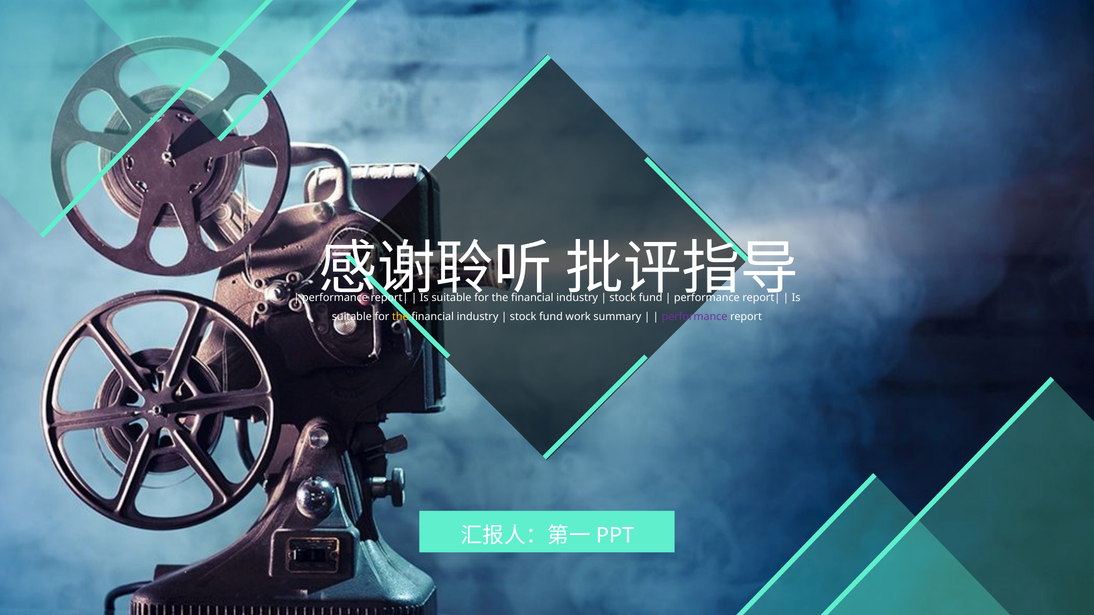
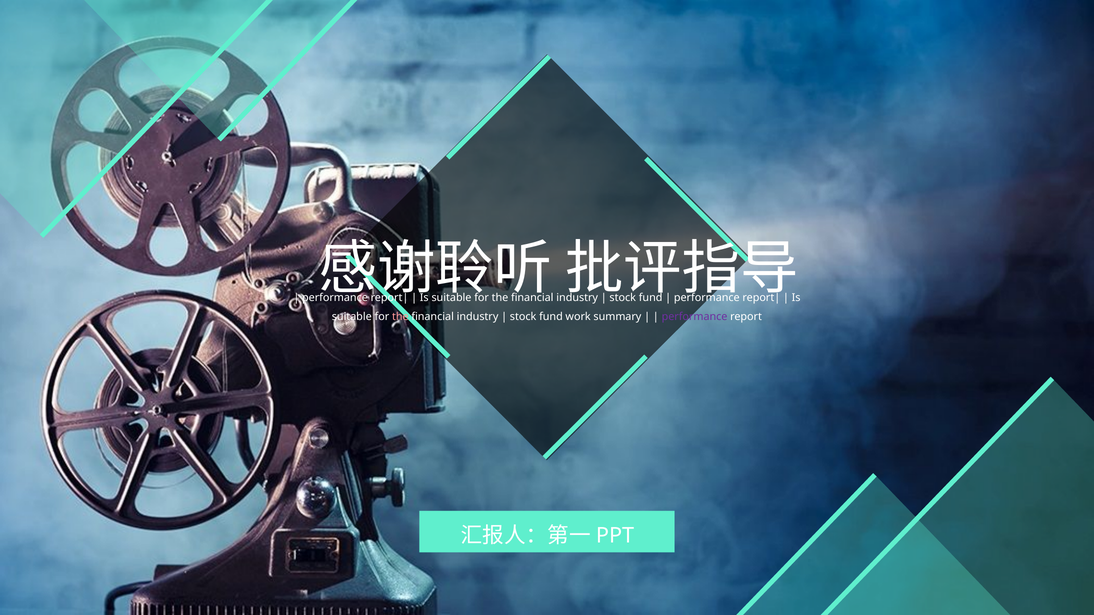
the at (400, 317) colour: yellow -> pink
